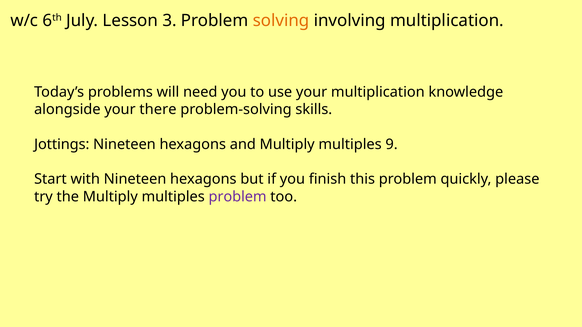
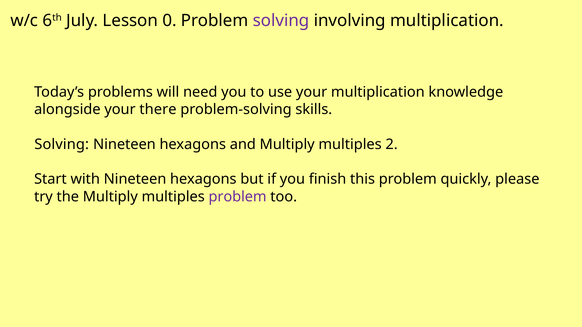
3: 3 -> 0
solving at (281, 20) colour: orange -> purple
Jottings at (62, 144): Jottings -> Solving
9: 9 -> 2
